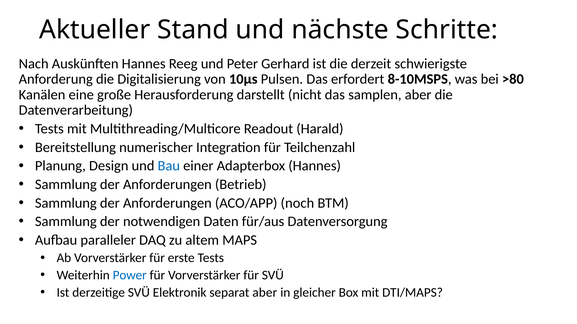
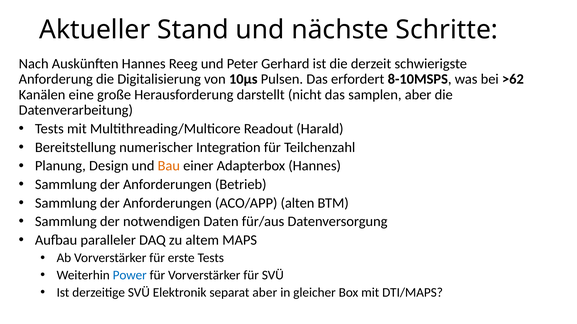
>80: >80 -> >62
Bau colour: blue -> orange
noch: noch -> alten
